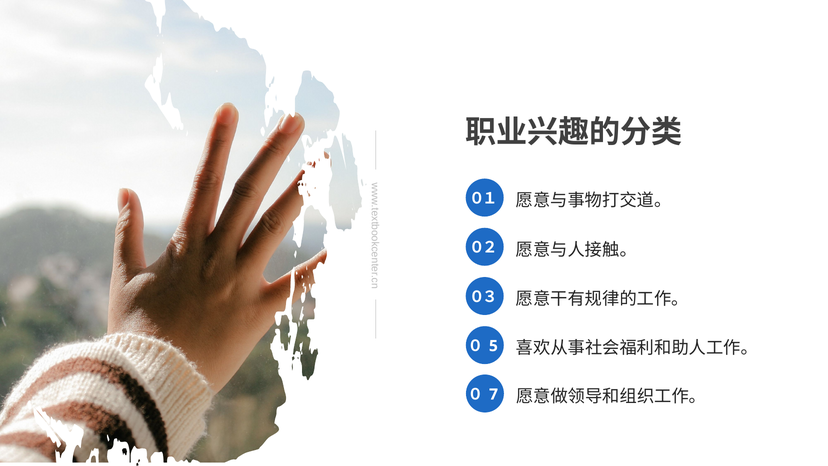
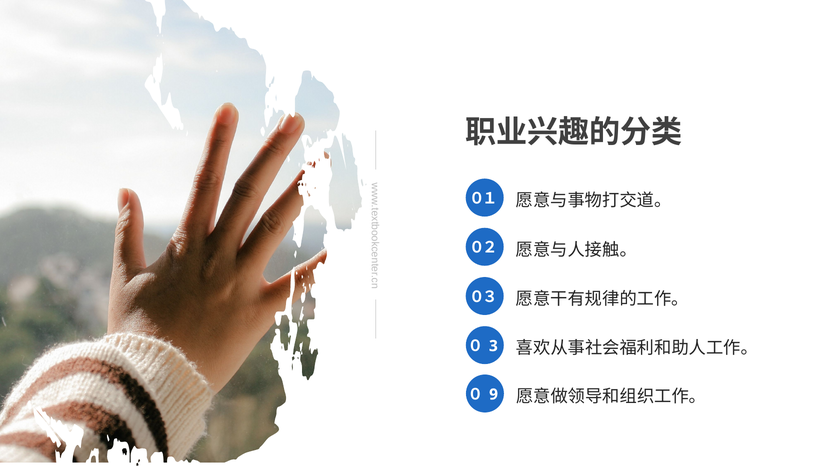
5: 5 -> 3
7: 7 -> 9
